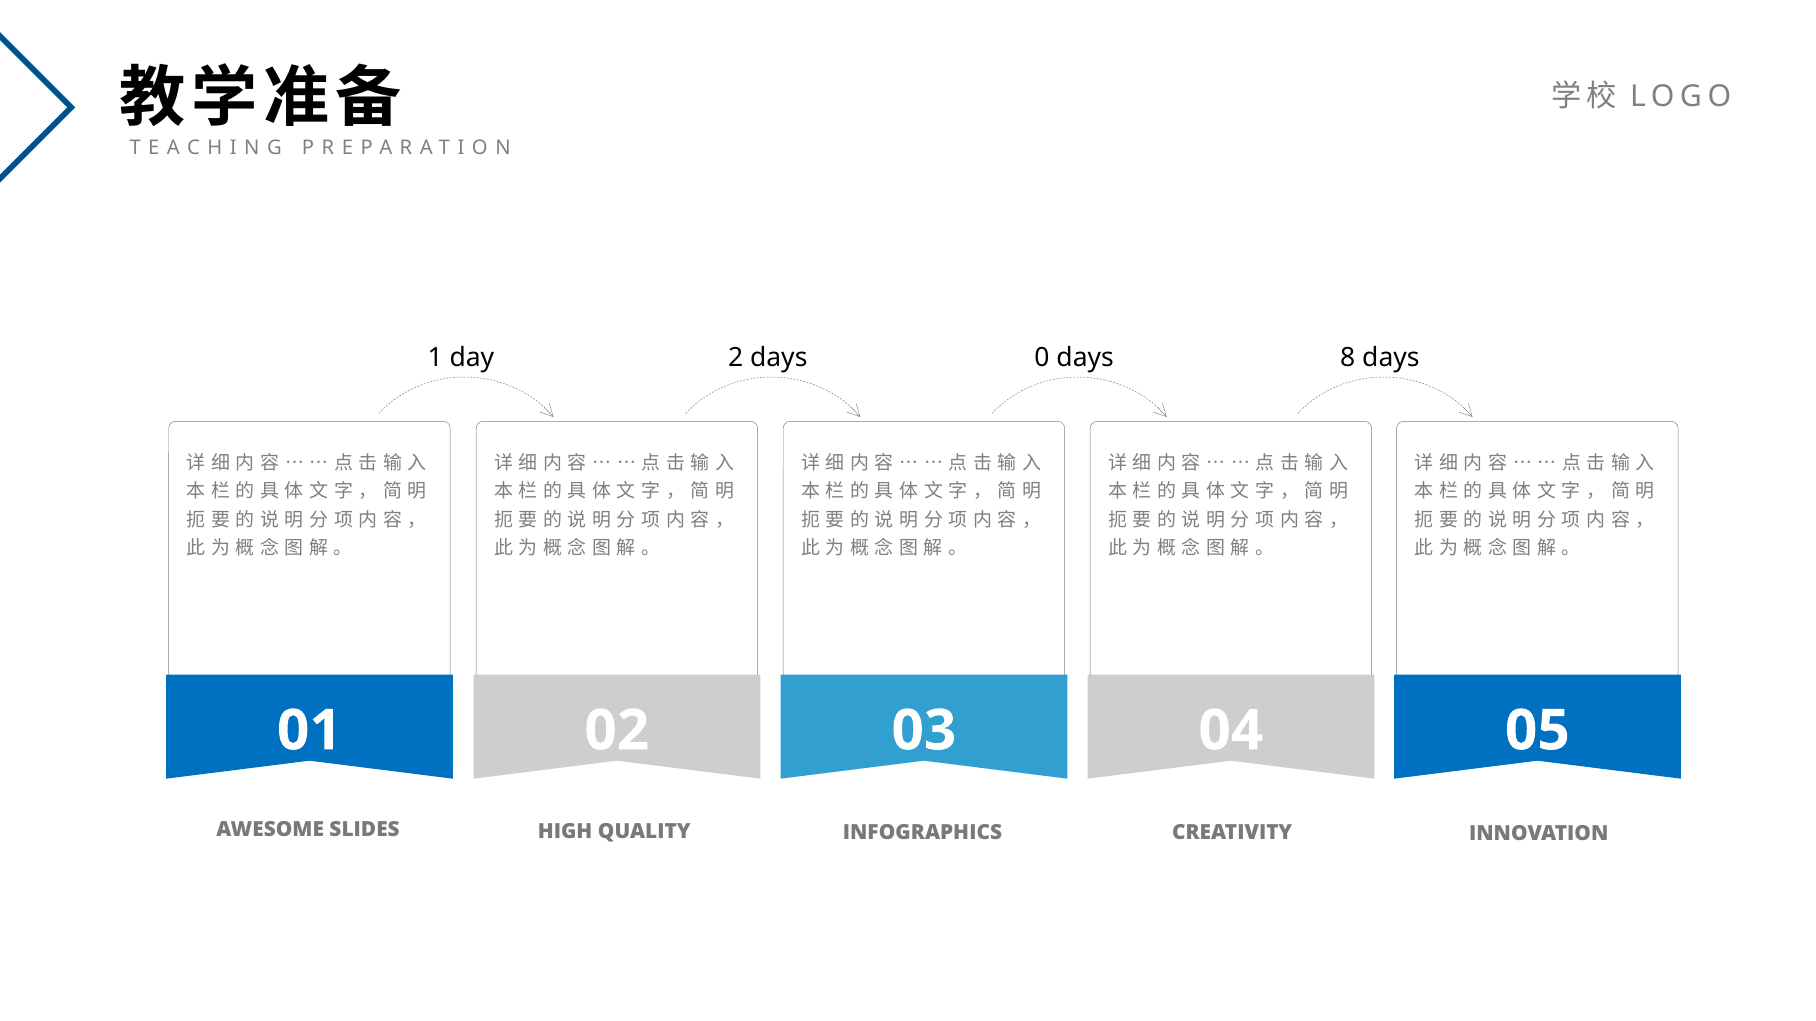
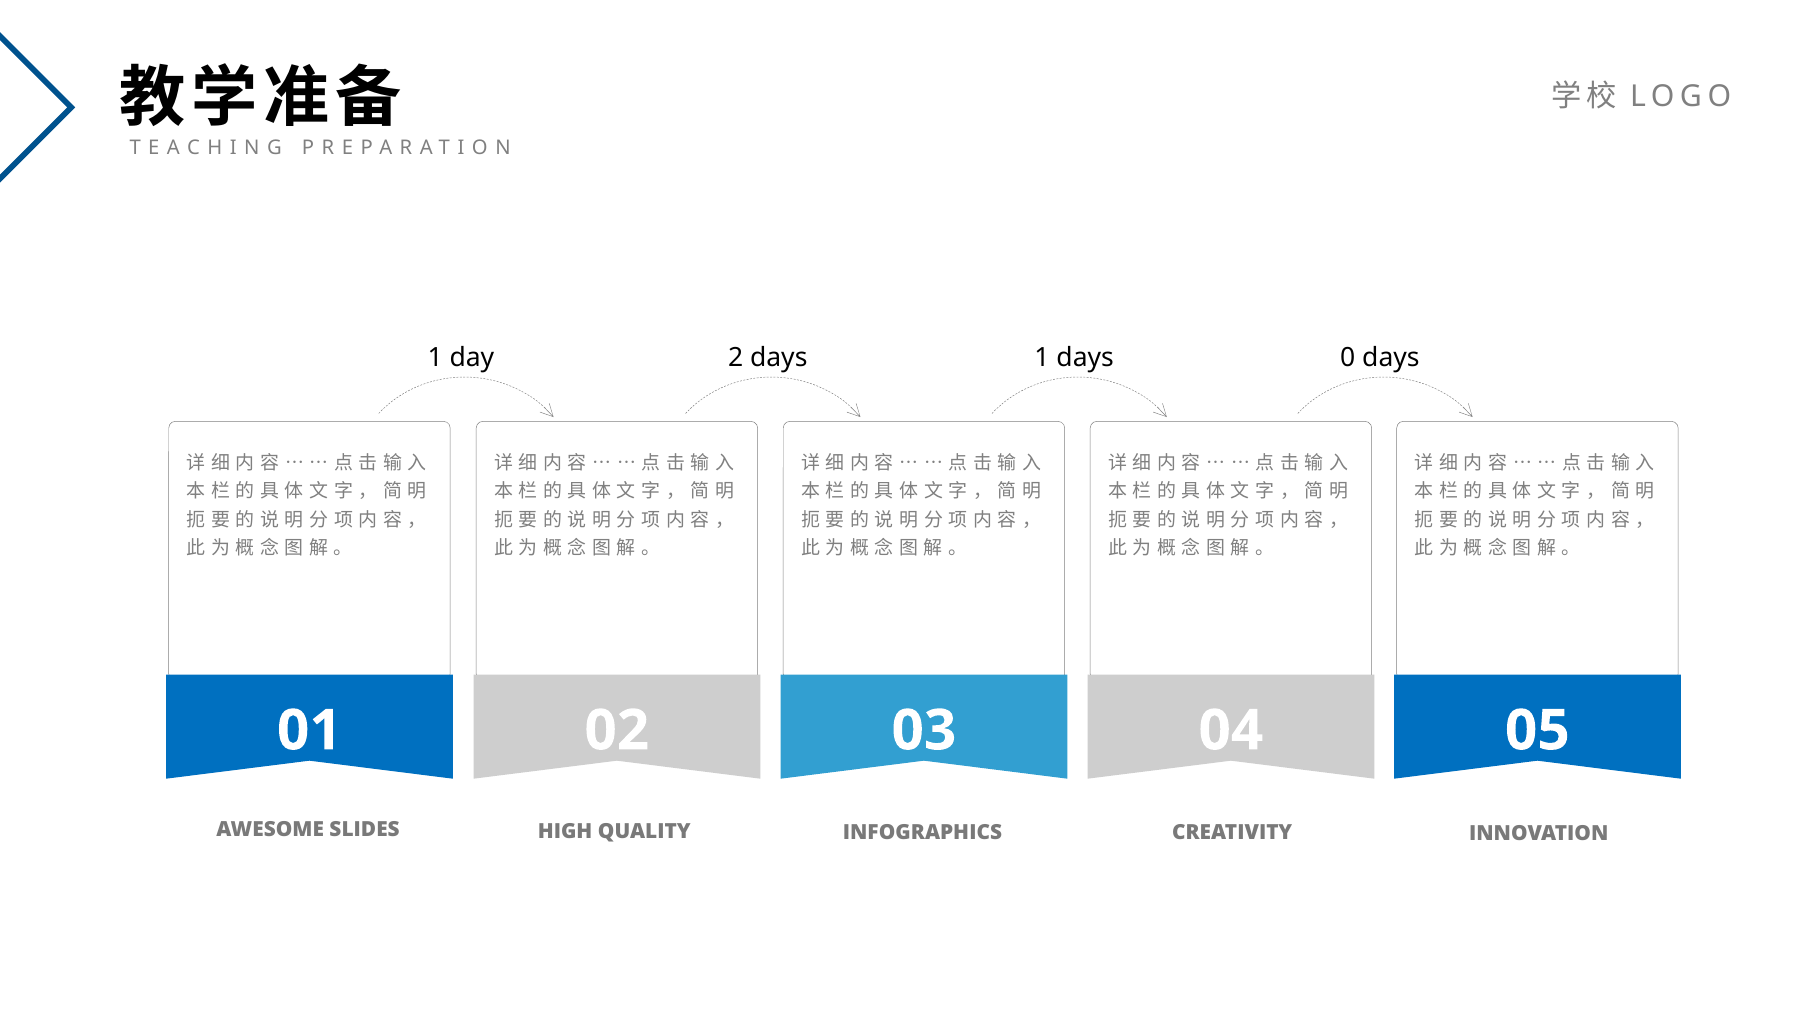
days 0: 0 -> 1
8: 8 -> 0
